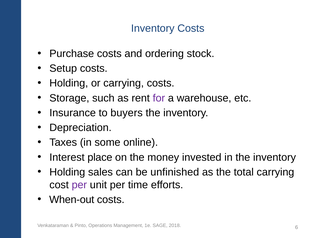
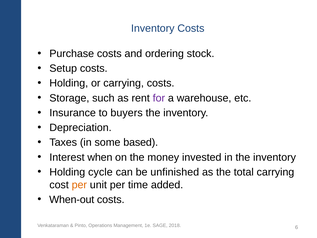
online: online -> based
place: place -> when
sales: sales -> cycle
per at (79, 185) colour: purple -> orange
efforts: efforts -> added
